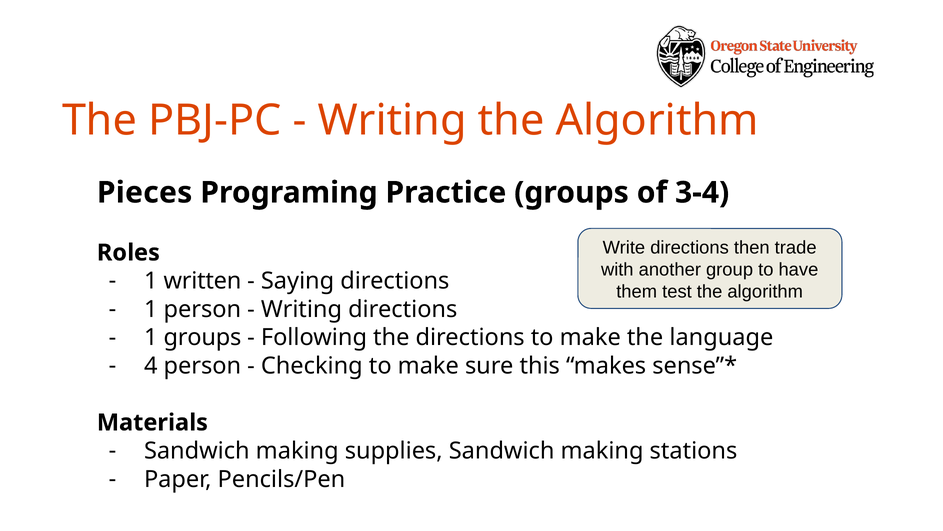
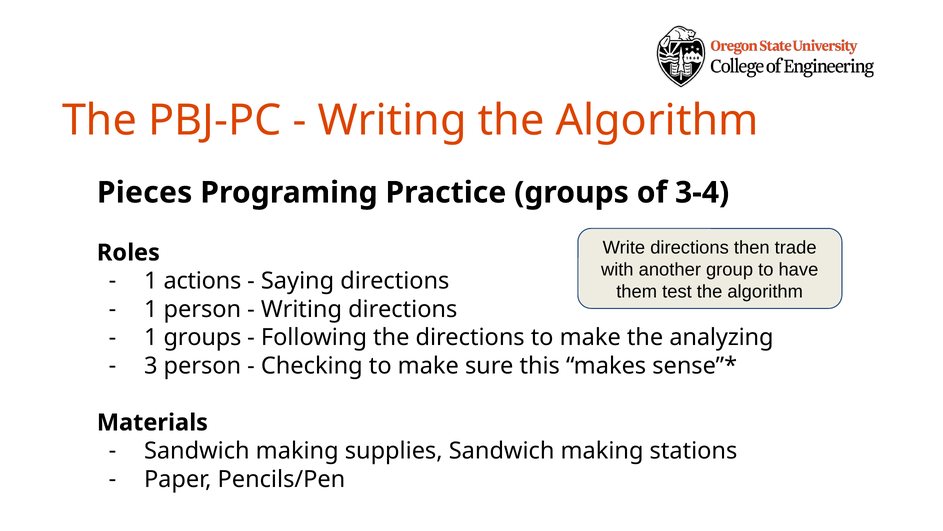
written: written -> actions
language: language -> analyzing
4: 4 -> 3
